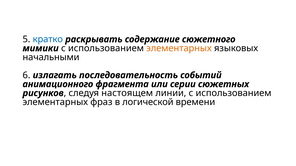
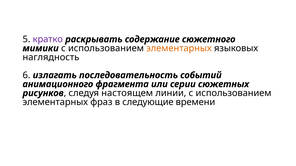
кратко colour: blue -> purple
начальными: начальными -> наглядность
логической: логической -> следующие
